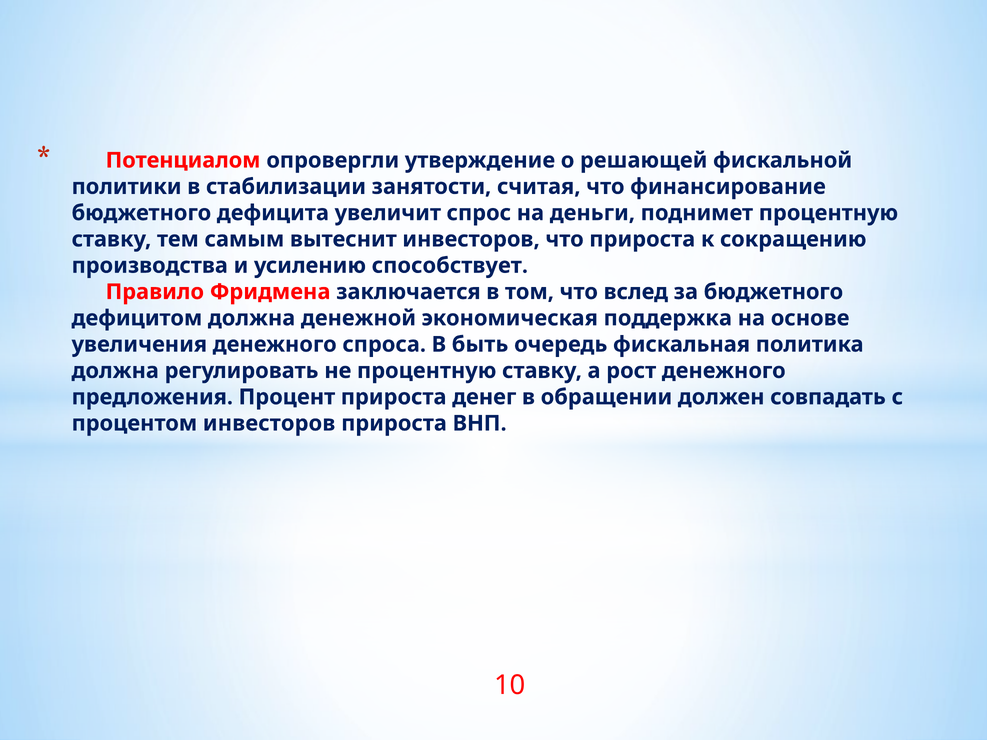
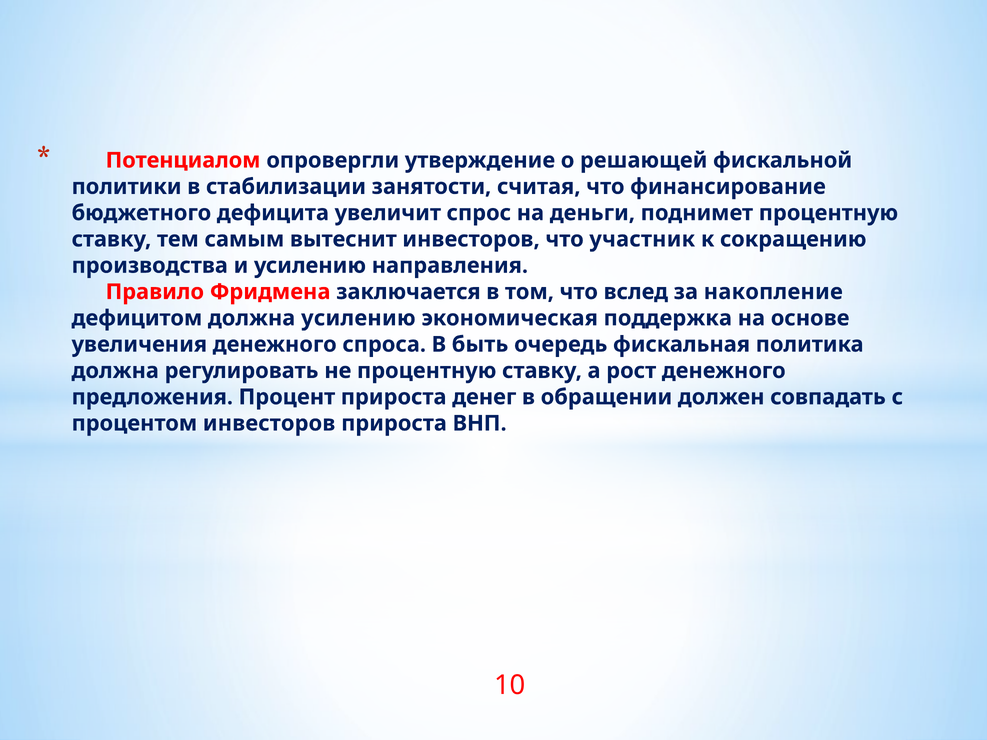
что прироста: прироста -> участник
способствует: способствует -> направления
за бюджетного: бюджетного -> накопление
должна денежной: денежной -> усилению
